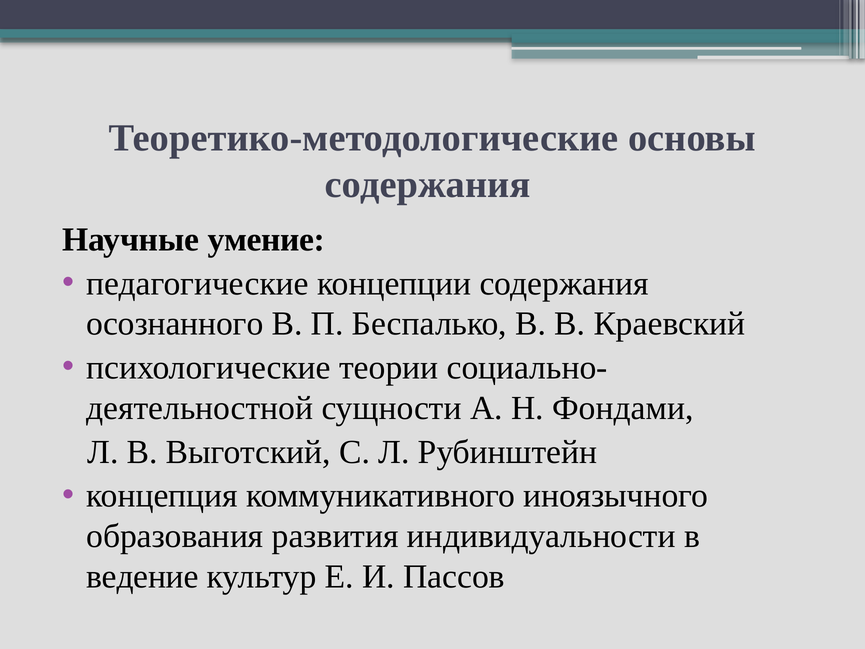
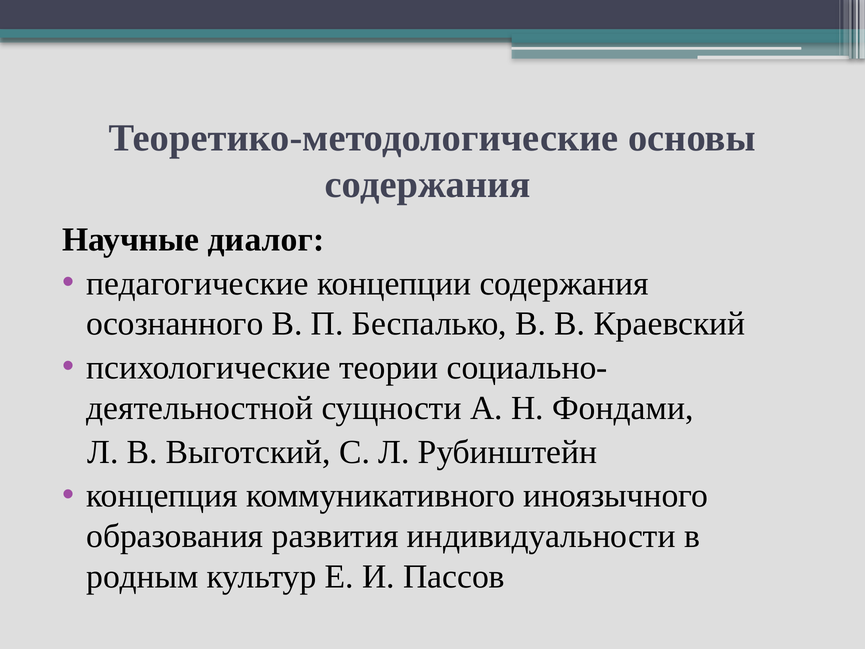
умение: умение -> диалог
ведение: ведение -> родным
